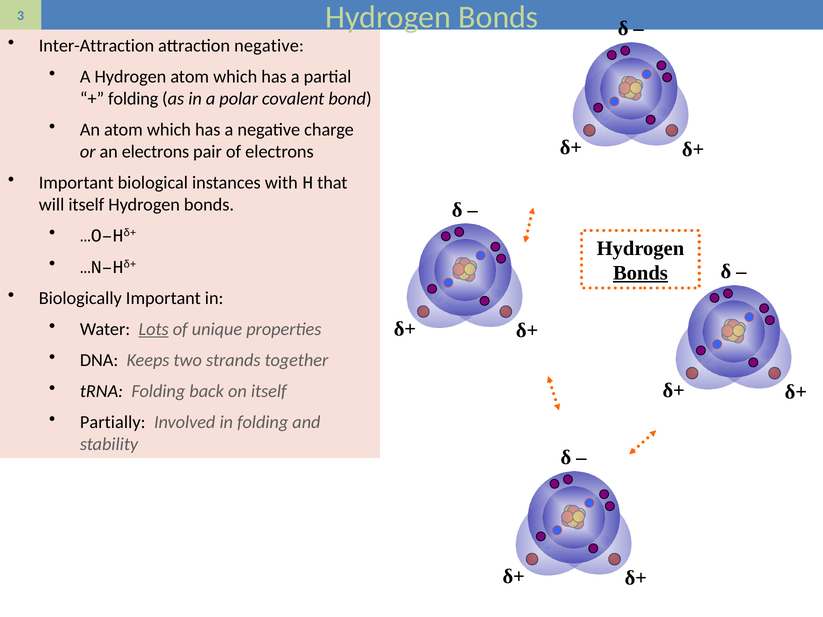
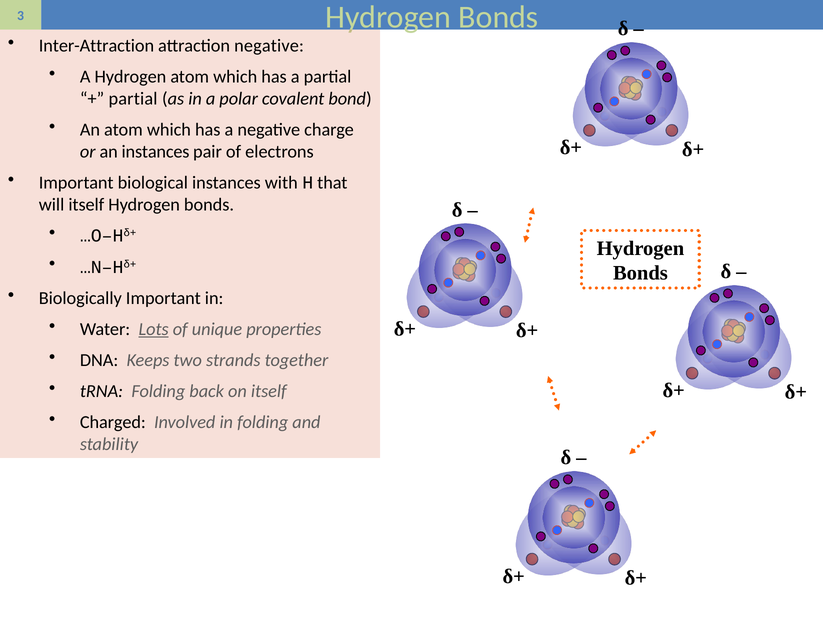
folding at (133, 99): folding -> partial
an electrons: electrons -> instances
Bonds at (640, 273) underline: present -> none
Partially: Partially -> Charged
